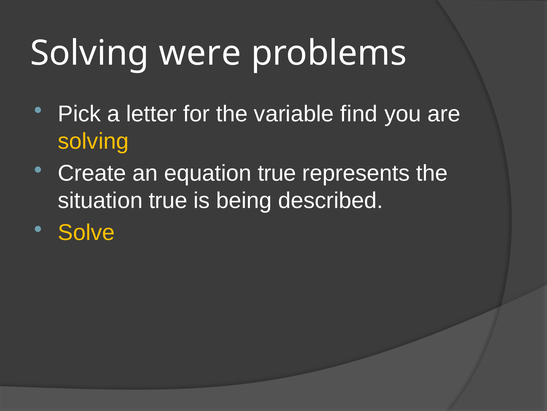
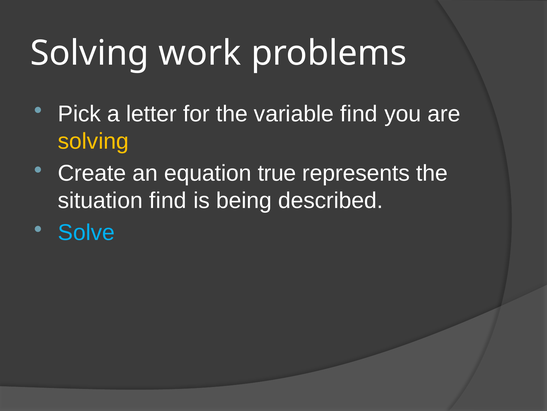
were: were -> work
situation true: true -> find
Solve colour: yellow -> light blue
